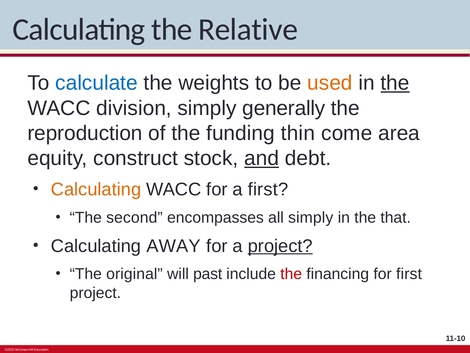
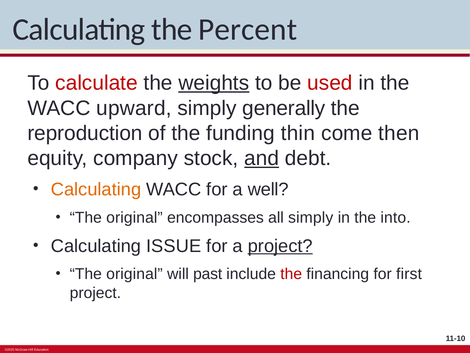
Relative: Relative -> Percent
calculate colour: blue -> red
weights underline: none -> present
used colour: orange -> red
the at (395, 83) underline: present -> none
division: division -> upward
area: area -> then
construct: construct -> company
a first: first -> well
second at (134, 217): second -> original
that: that -> into
AWAY: AWAY -> ISSUE
